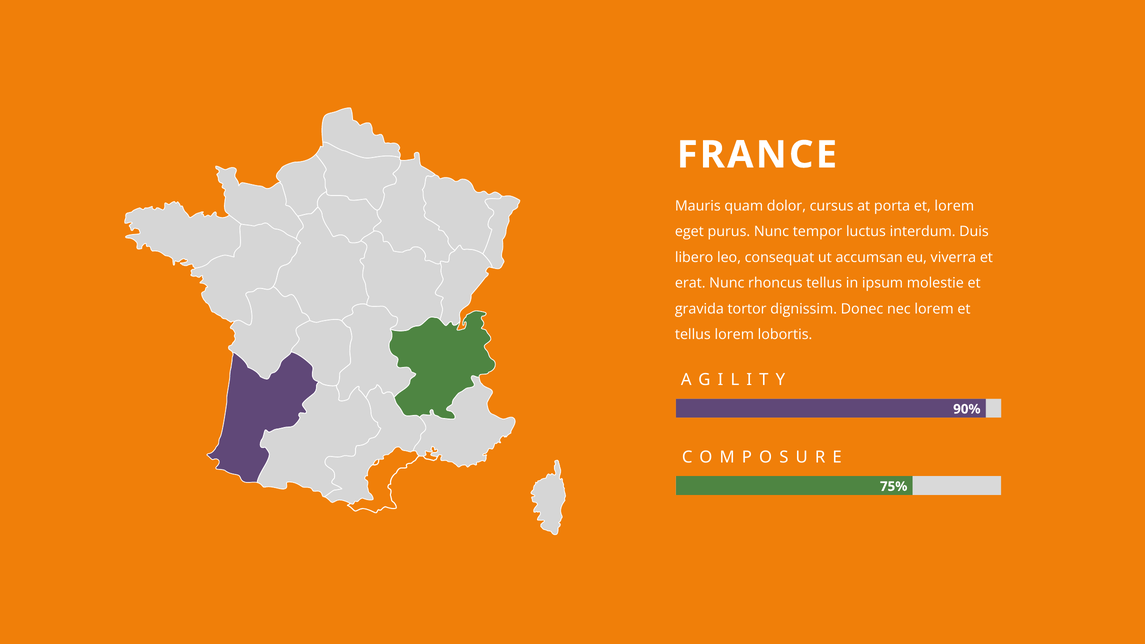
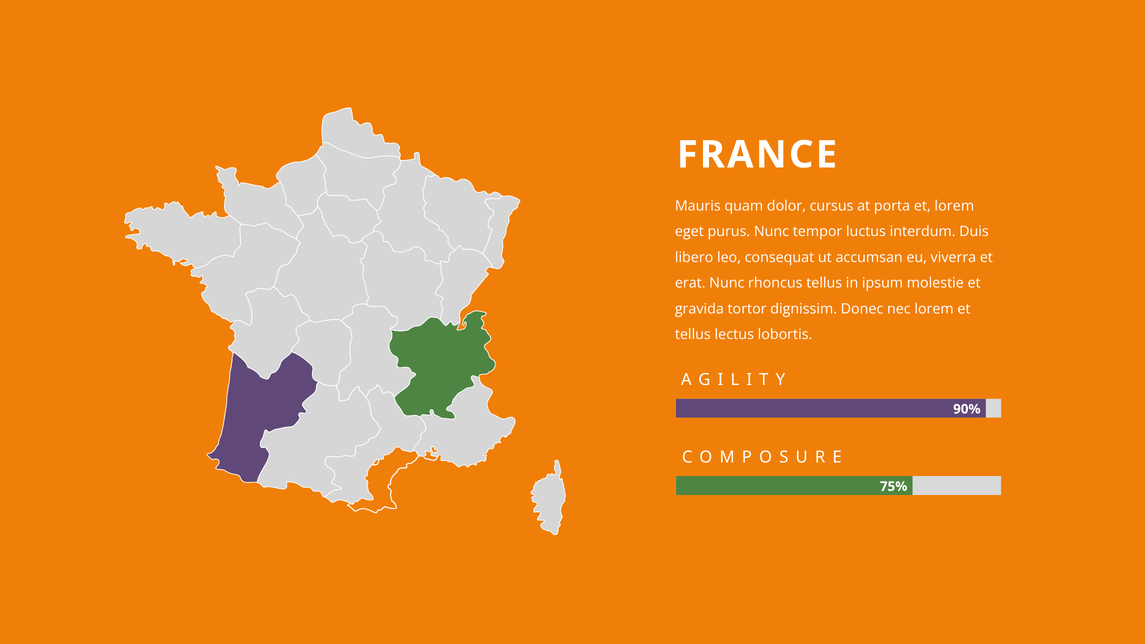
tellus lorem: lorem -> lectus
